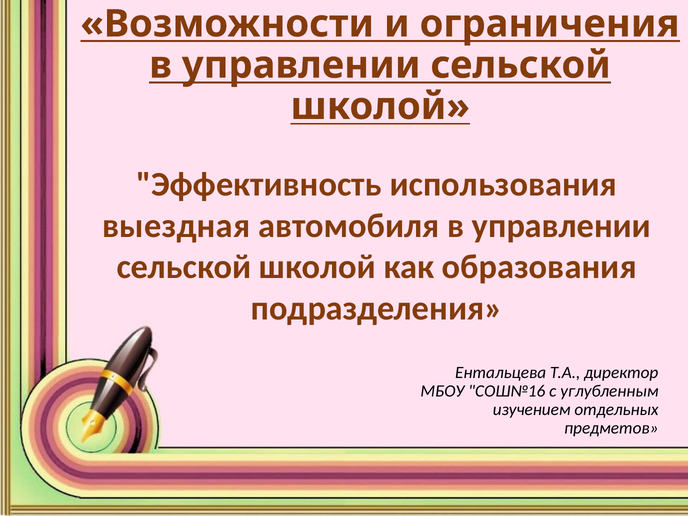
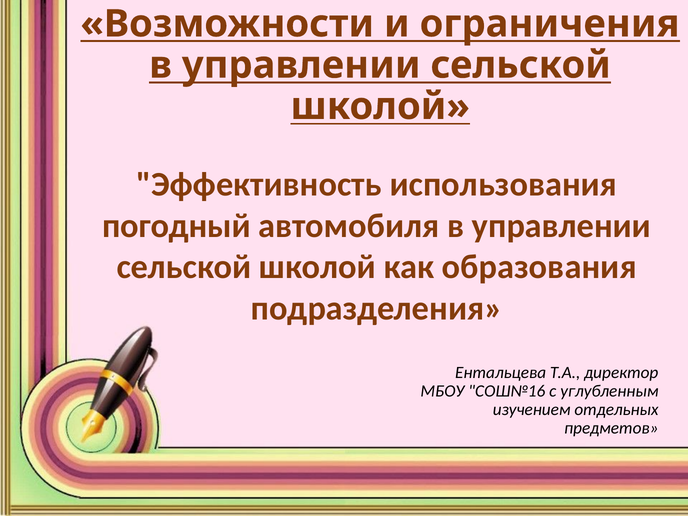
выездная: выездная -> погодный
